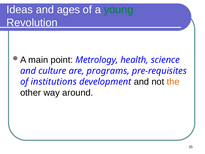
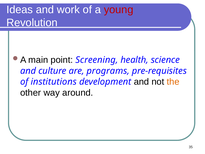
ages: ages -> work
young colour: green -> red
Metrology: Metrology -> Screening
